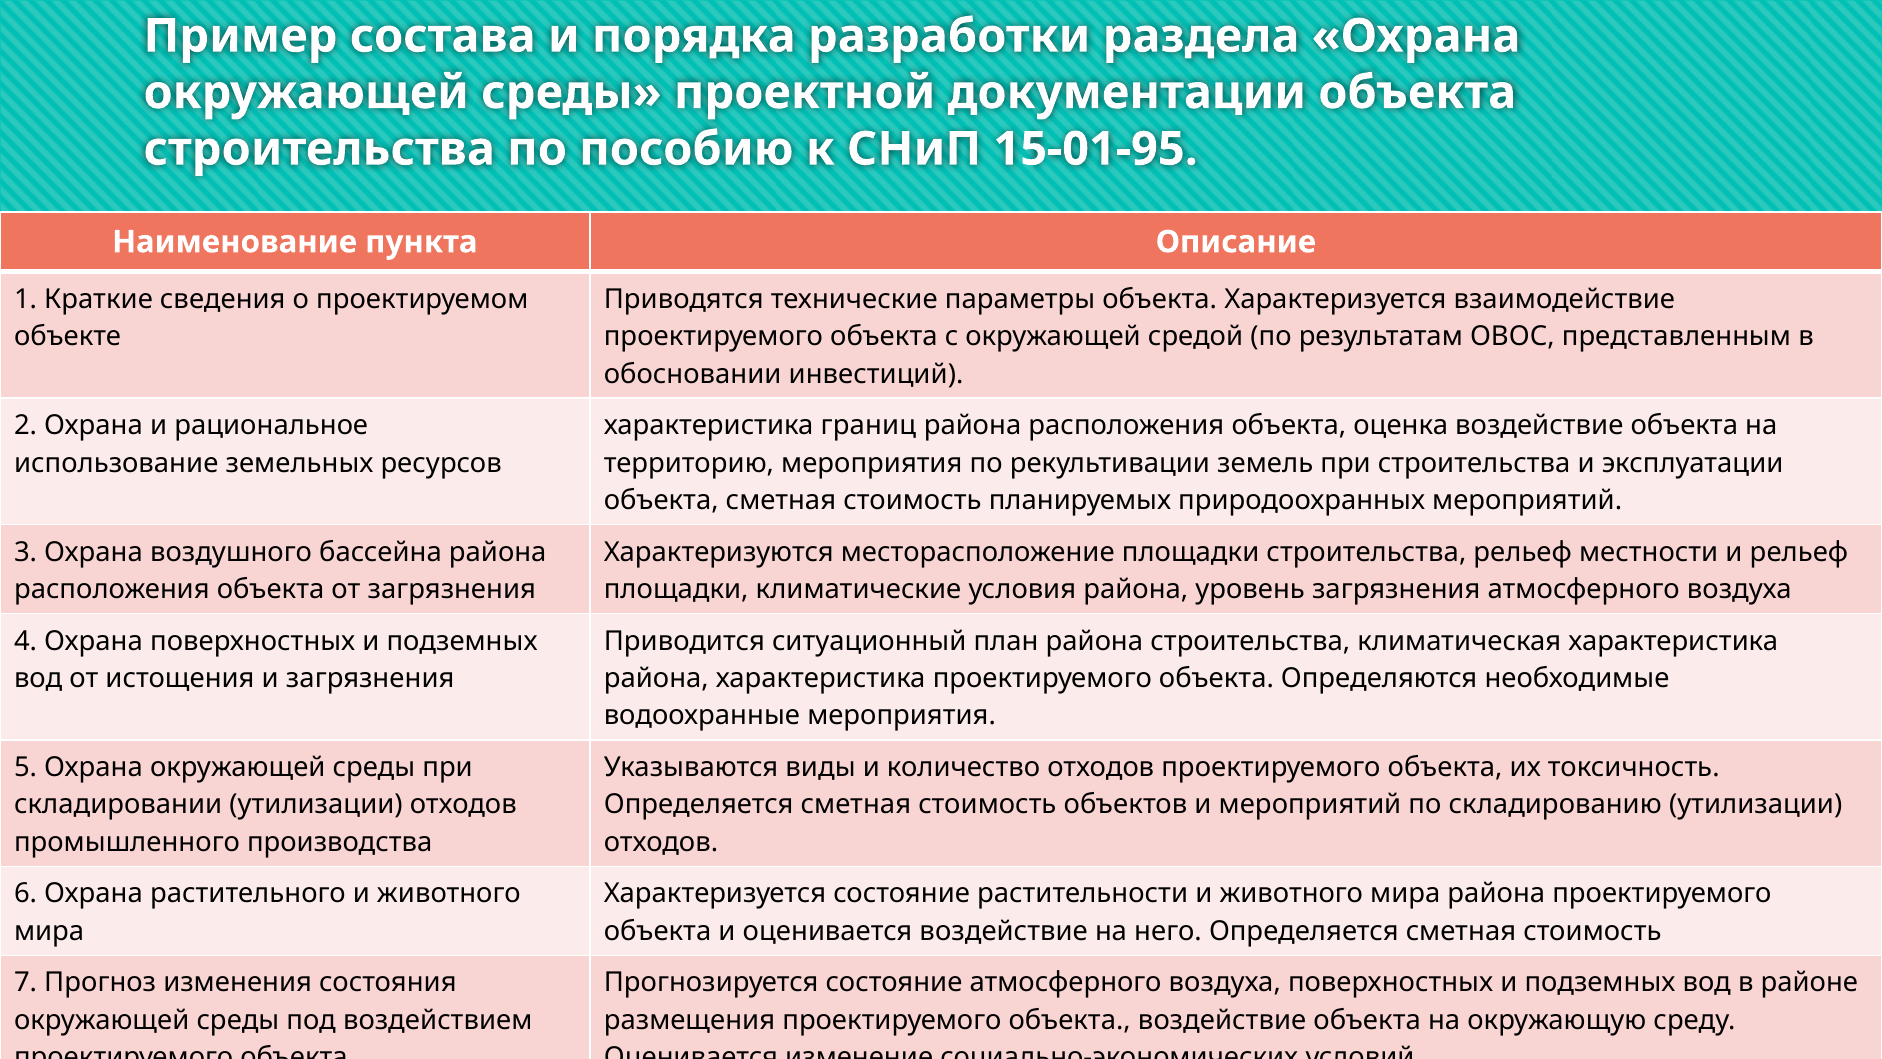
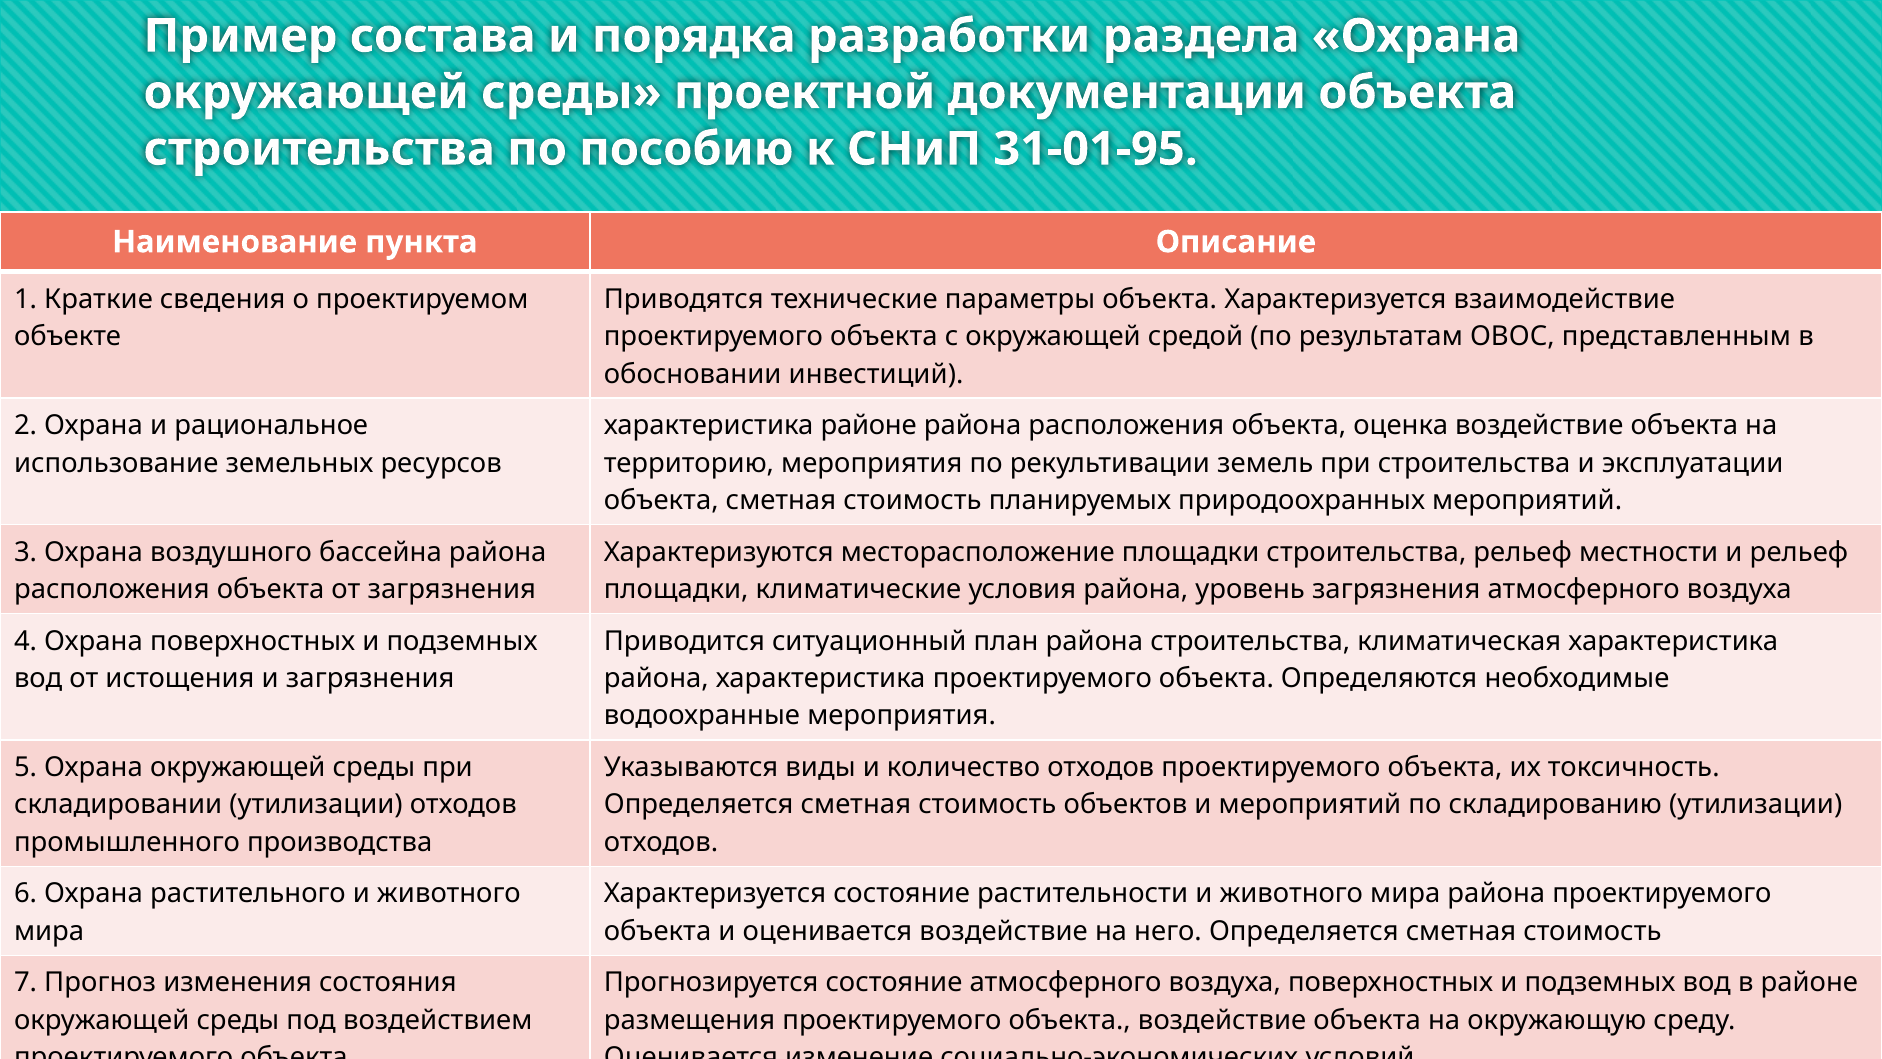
15-01-95: 15-01-95 -> 31-01-95
характеристика границ: границ -> районе
